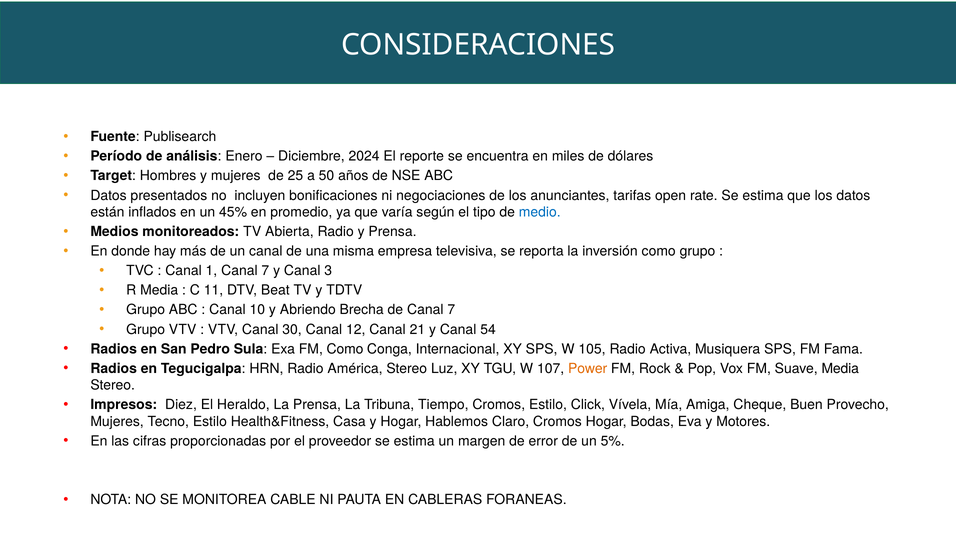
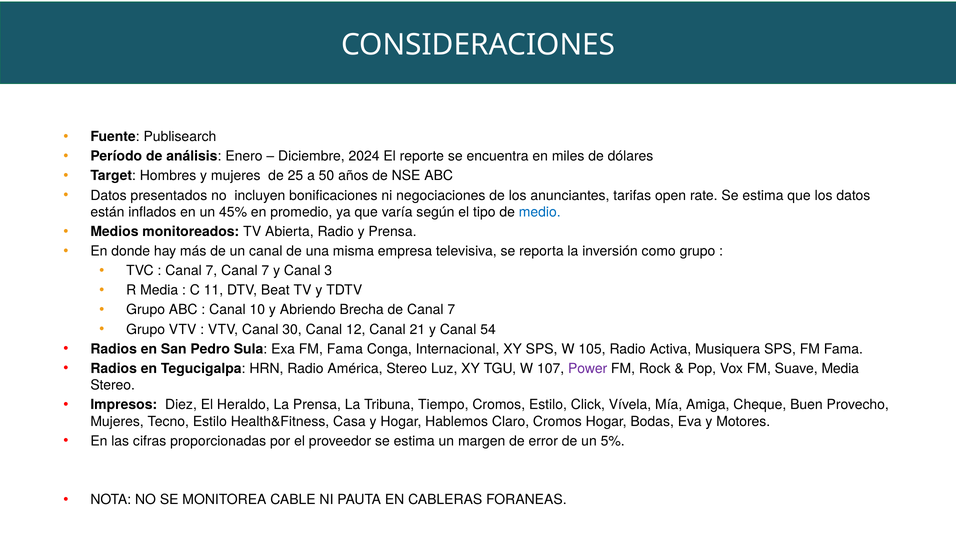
1 at (211, 271): 1 -> 7
Exa FM Como: Como -> Fama
Power colour: orange -> purple
